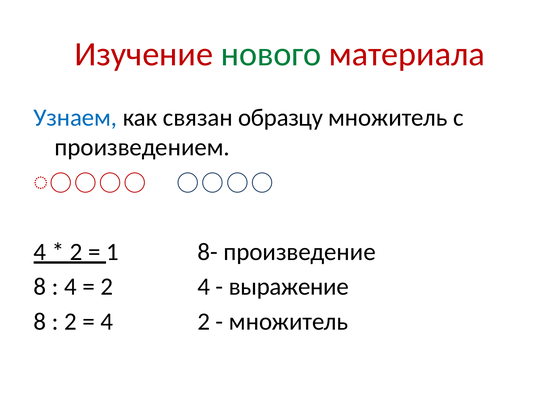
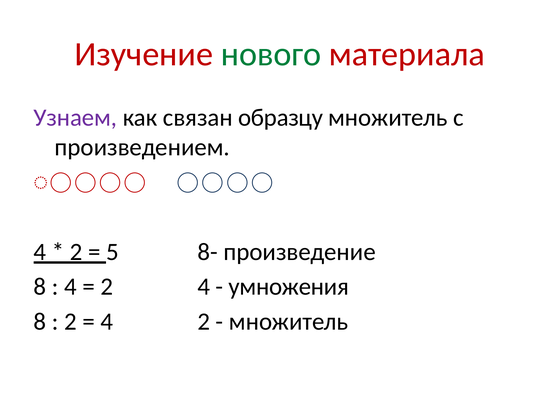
Узнаем colour: blue -> purple
1: 1 -> 5
выражение: выражение -> умножения
